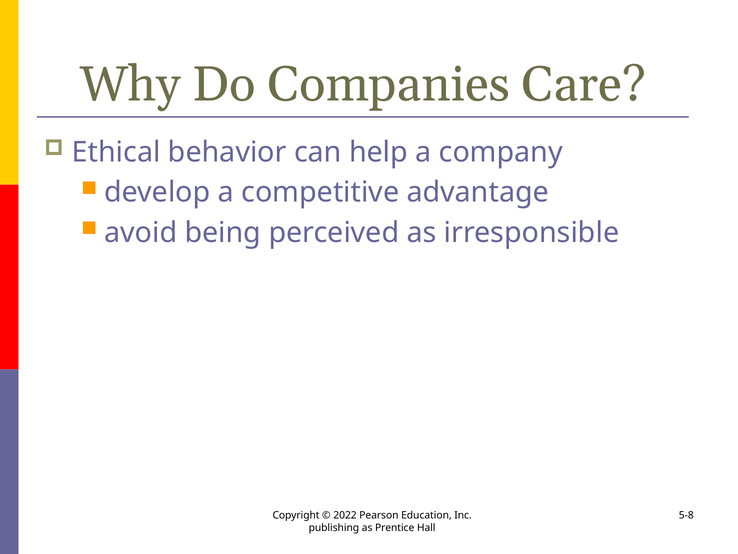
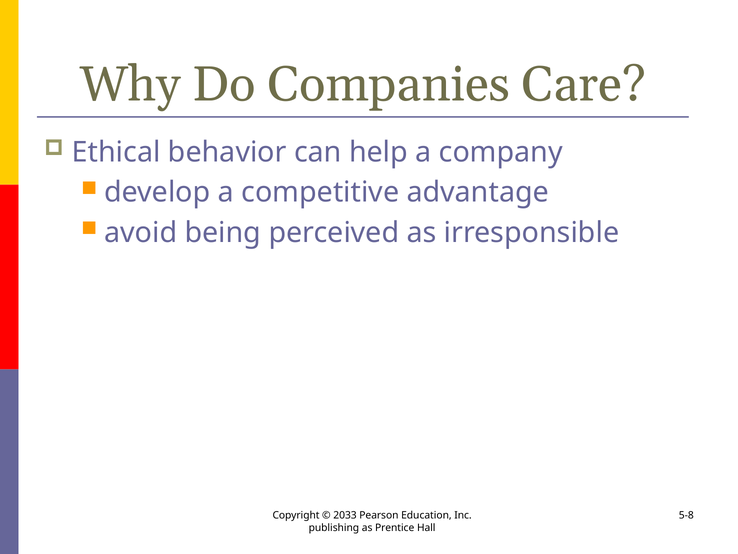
2022: 2022 -> 2033
